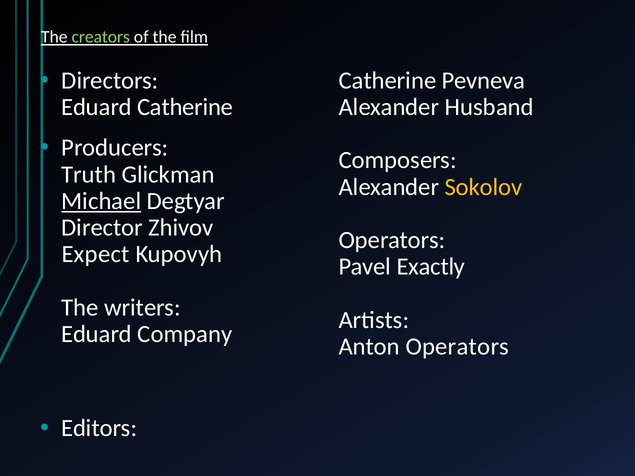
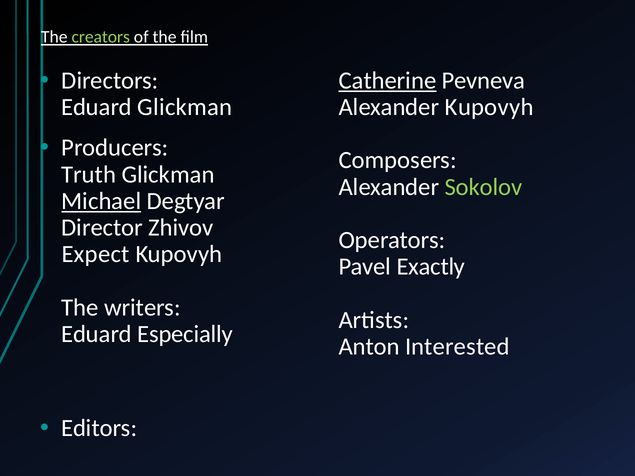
Catherine at (387, 80) underline: none -> present
Eduard Catherine: Catherine -> Glickman
Alexander Husband: Husband -> Kupovyh
Sokolov colour: yellow -> light green
Company: Company -> Especially
Anton Operators: Operators -> Interested
